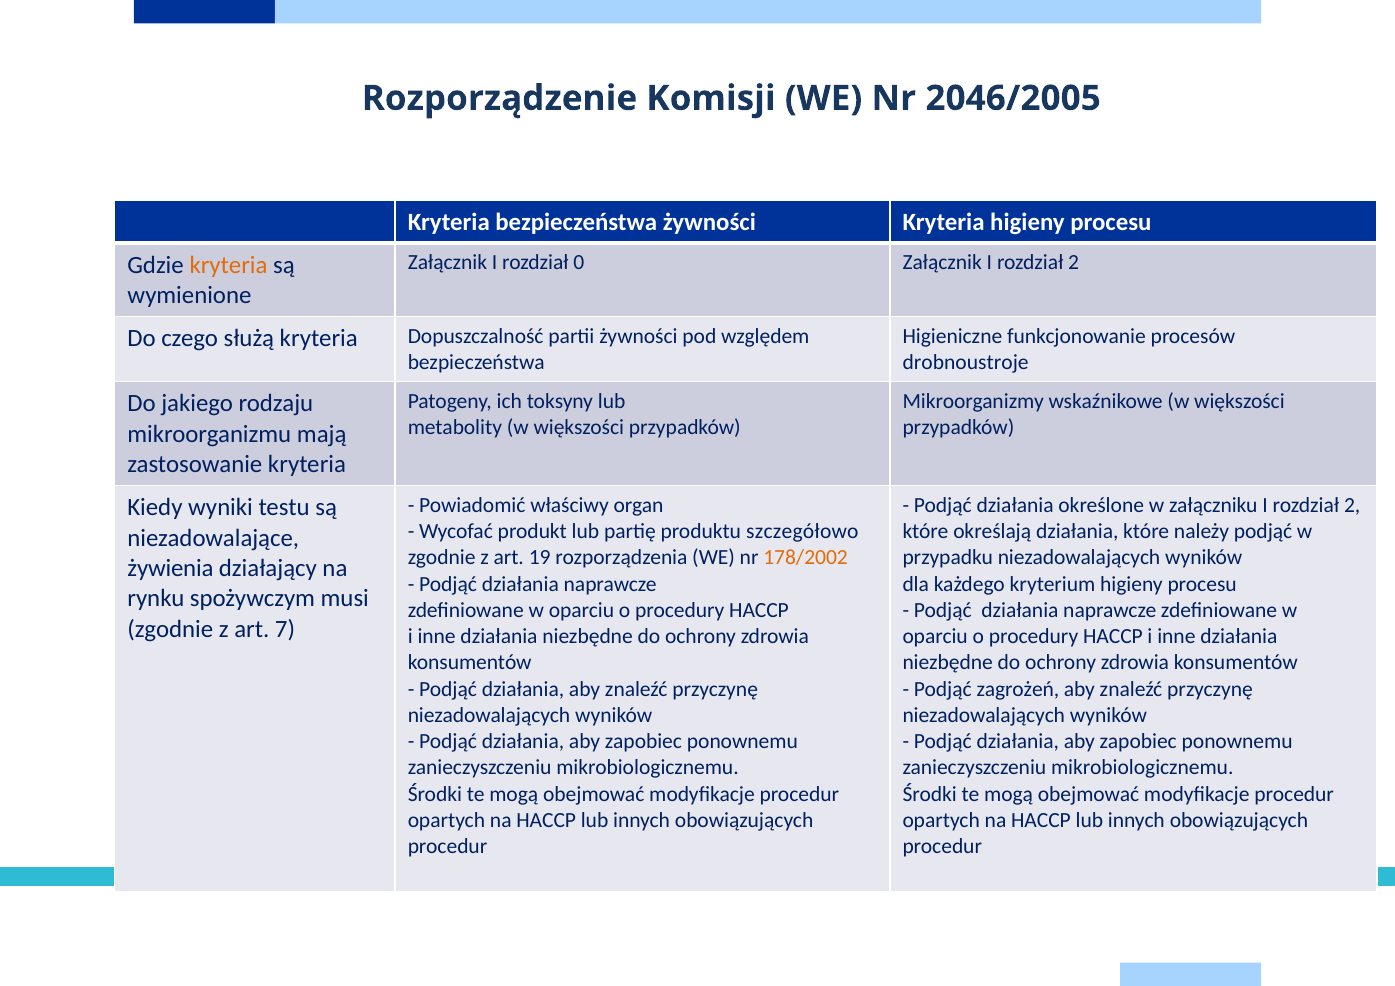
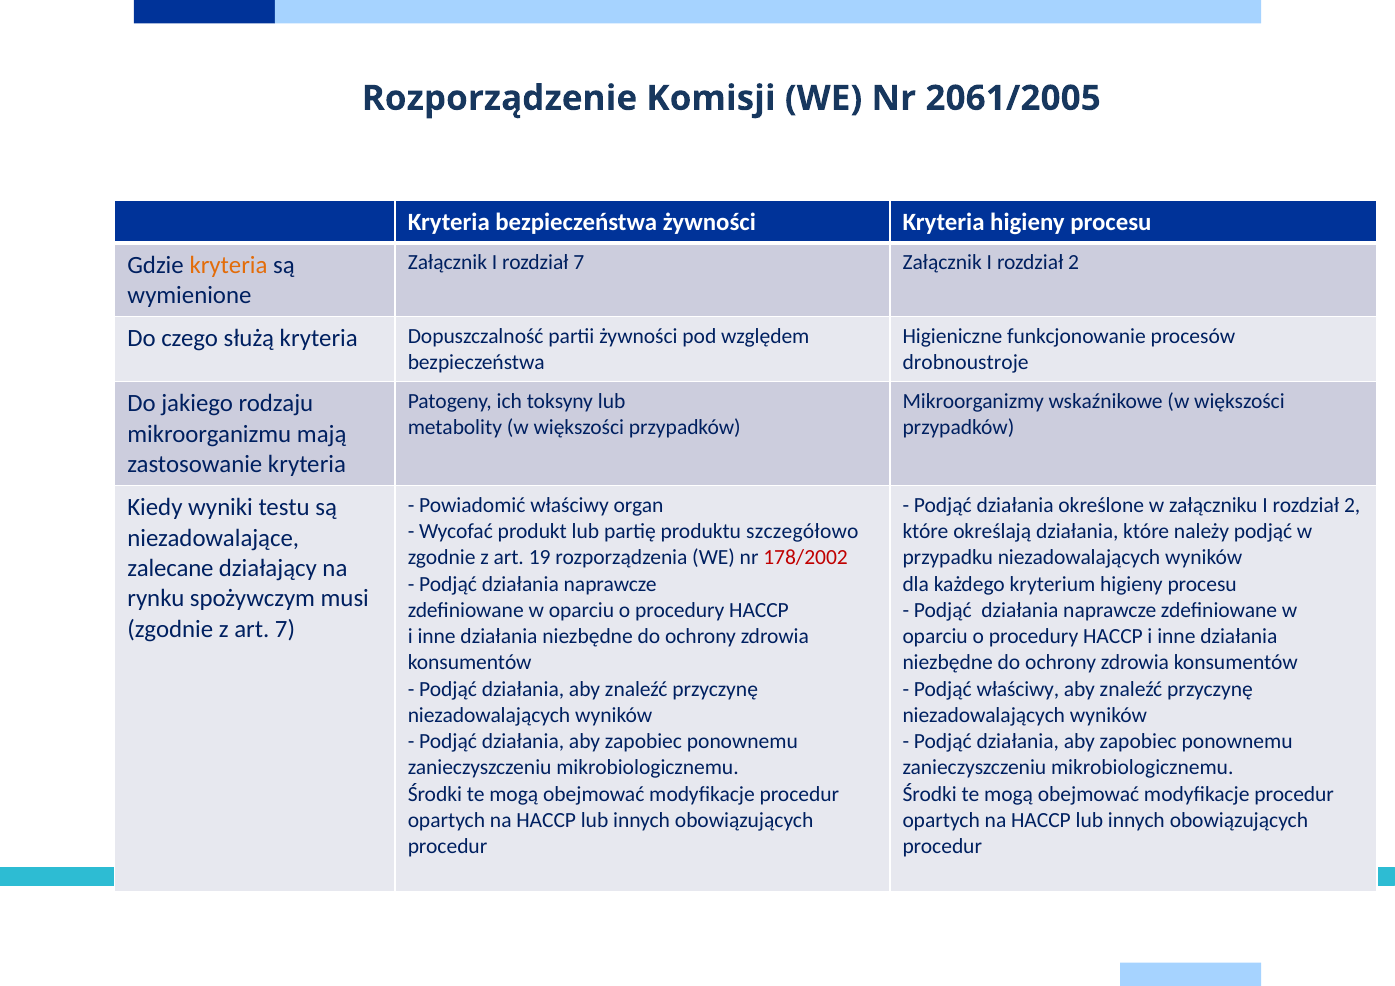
2046/2005: 2046/2005 -> 2061/2005
rozdział 0: 0 -> 7
178/2002 colour: orange -> red
żywienia: żywienia -> zalecane
Podjąć zagrożeń: zagrożeń -> właściwy
